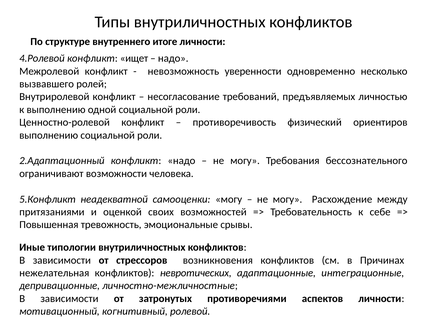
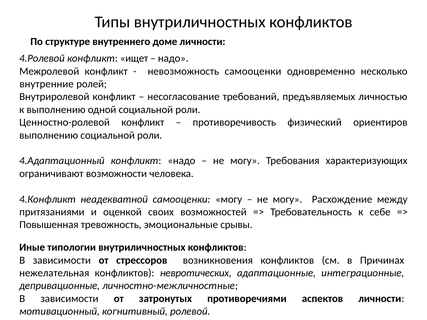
итоге: итоге -> доме
невозможность уверенности: уверенности -> самооценки
вызвавшего: вызвавшего -> внутренние
2.Адаптационный: 2.Адаптационный -> 4.Адаптационный
бессознательного: бессознательного -> характеризующих
5.Конфликт: 5.Конфликт -> 4.Конфликт
